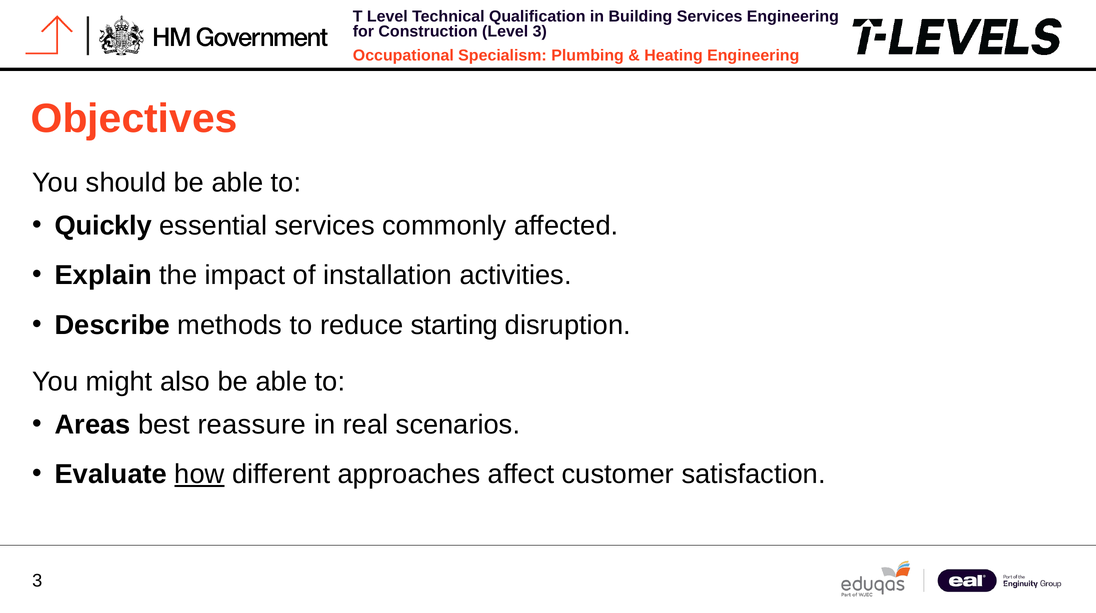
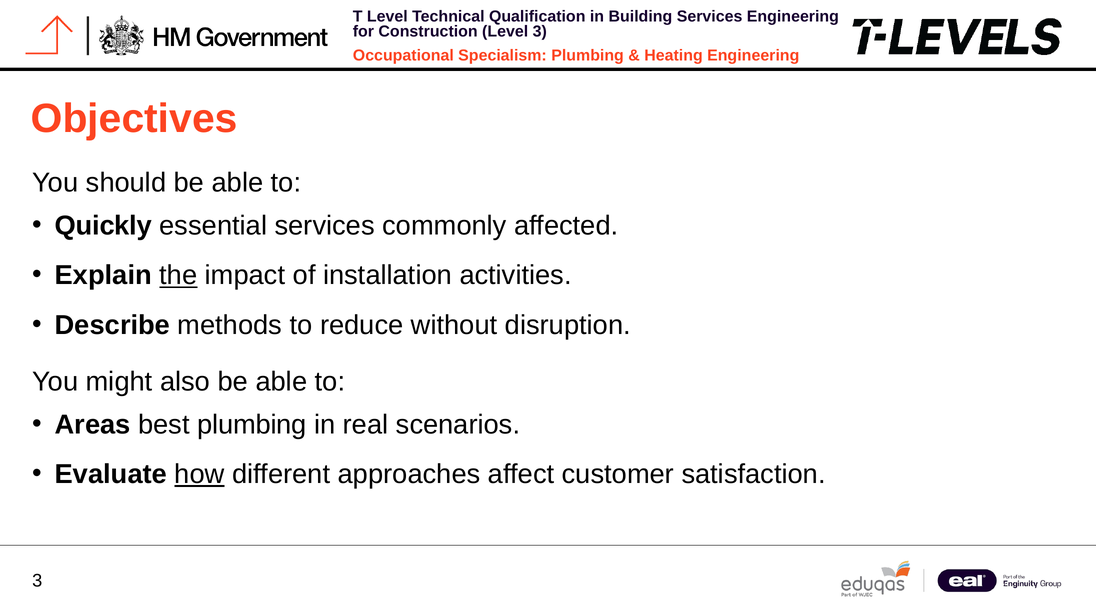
the underline: none -> present
starting: starting -> without
best reassure: reassure -> plumbing
